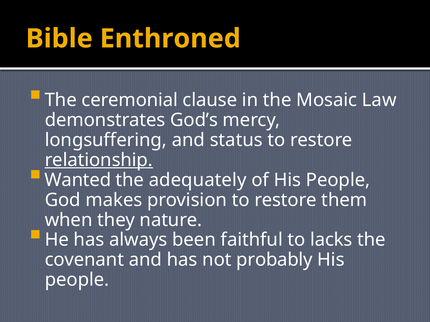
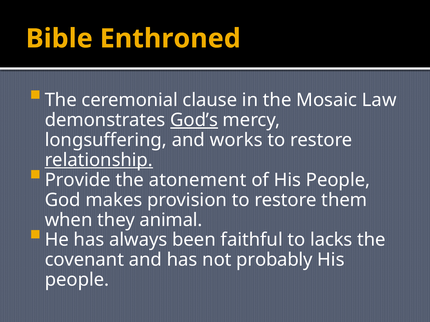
God’s underline: none -> present
status: status -> works
Wanted: Wanted -> Provide
adequately: adequately -> atonement
nature: nature -> animal
